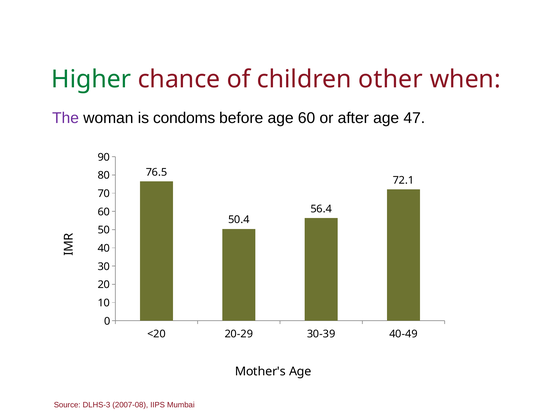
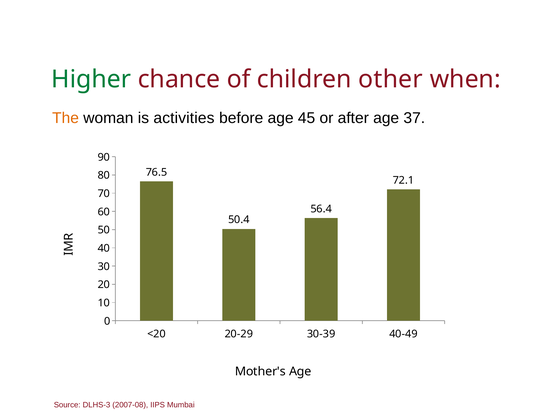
The colour: purple -> orange
condoms: condoms -> activities
age 60: 60 -> 45
47: 47 -> 37
